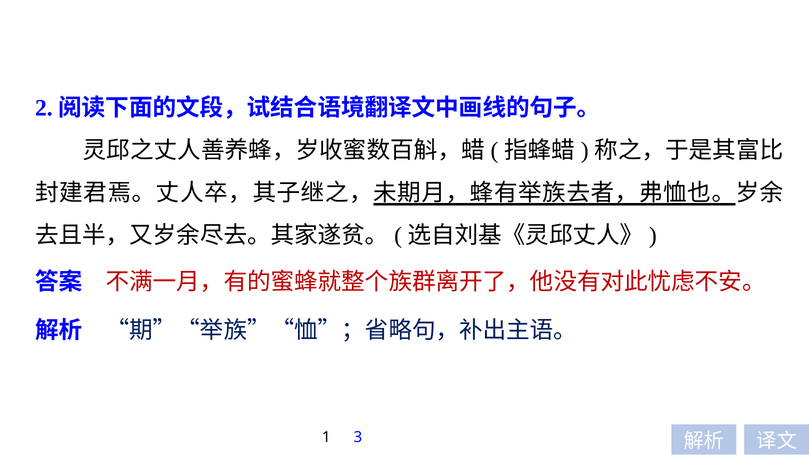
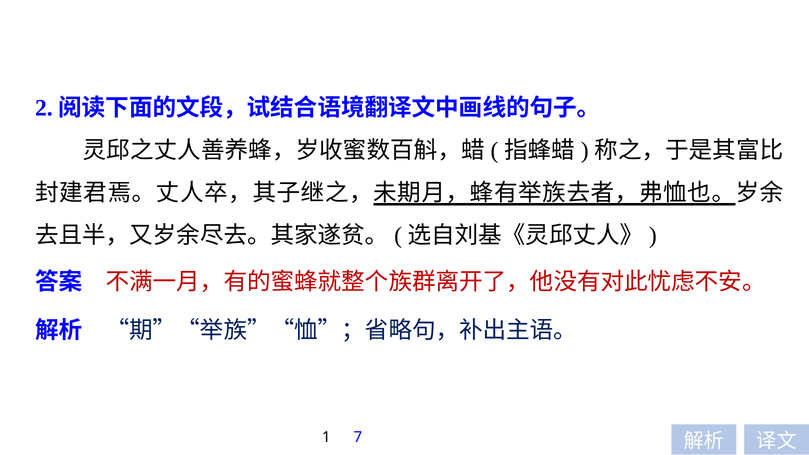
3: 3 -> 7
